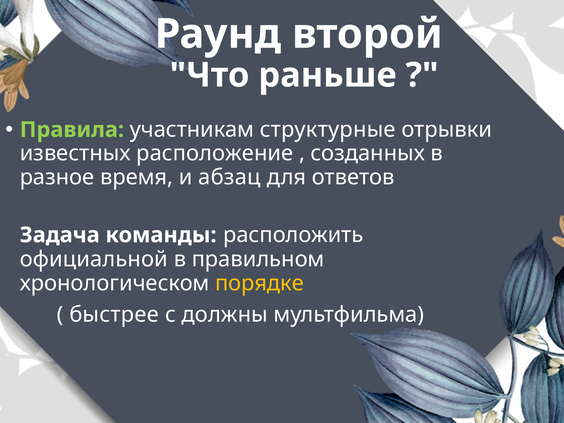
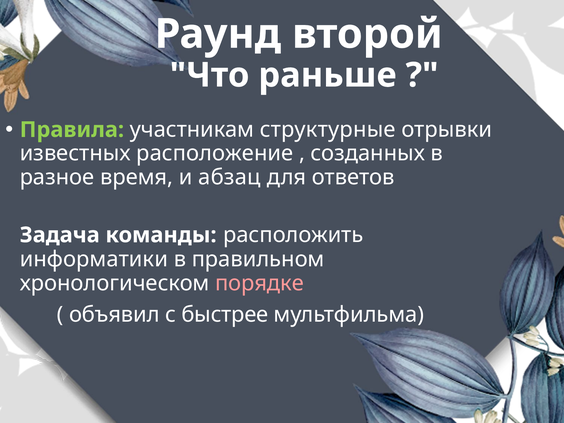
официальной: официальной -> информатики
порядке colour: yellow -> pink
быстрее: быстрее -> объявил
должны: должны -> быстрее
